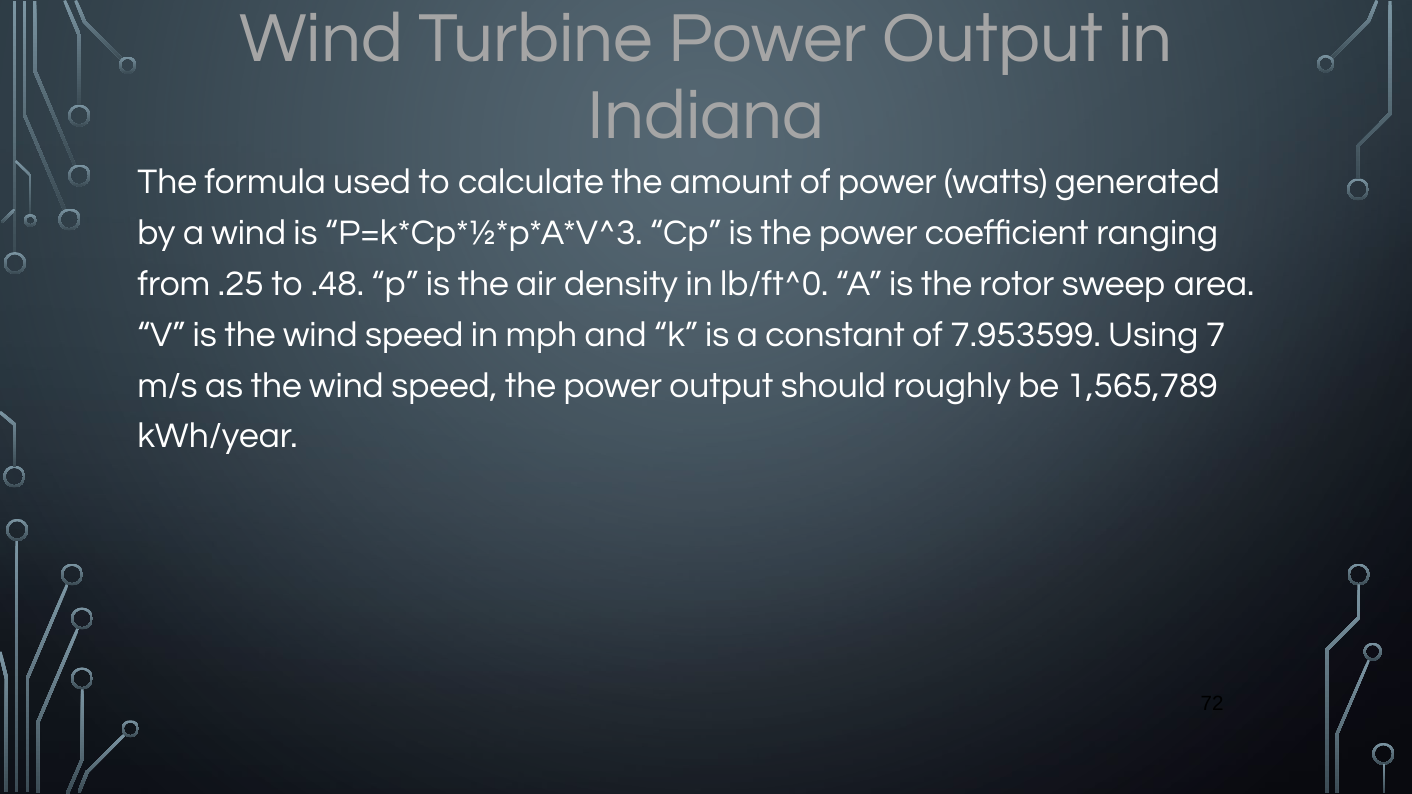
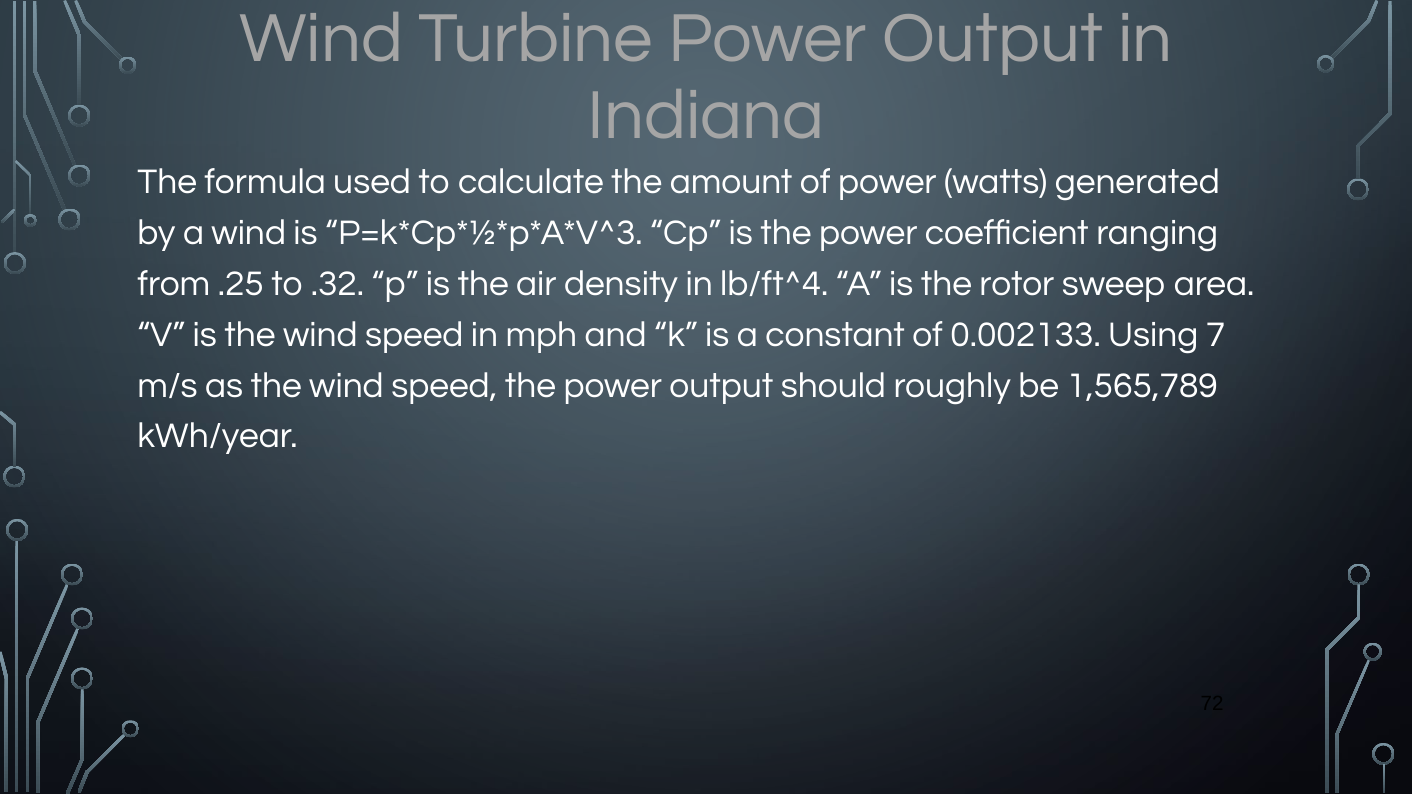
.48: .48 -> .32
lb/ft^0: lb/ft^0 -> lb/ft^4
7.953599: 7.953599 -> 0.002133
